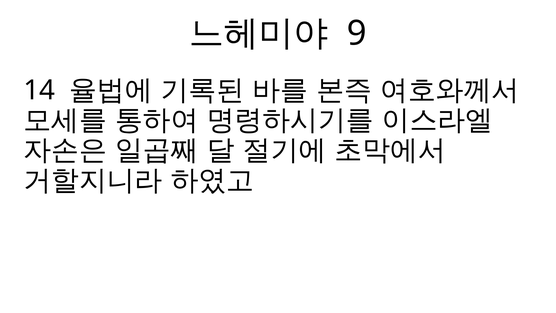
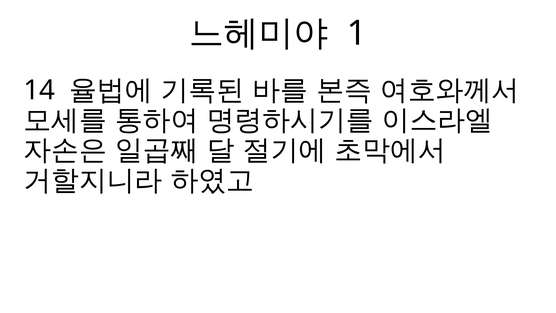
9: 9 -> 1
